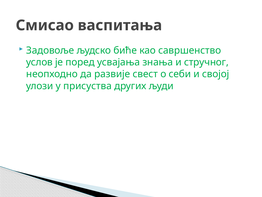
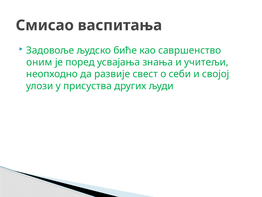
услов: услов -> оним
стручног: стручног -> учитељи
